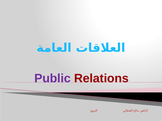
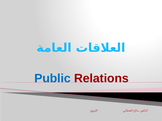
Public colour: purple -> blue
